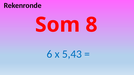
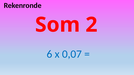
8: 8 -> 2
5,43: 5,43 -> 0,07
